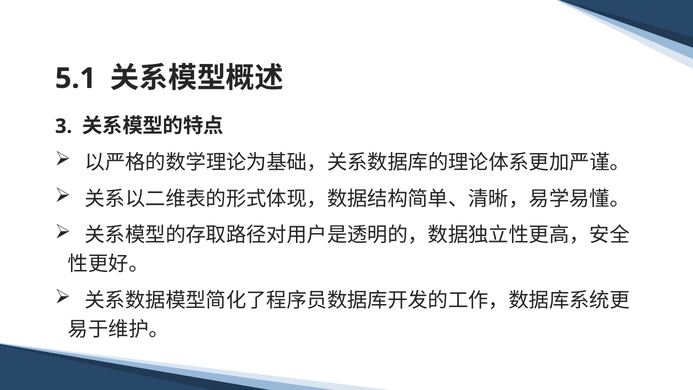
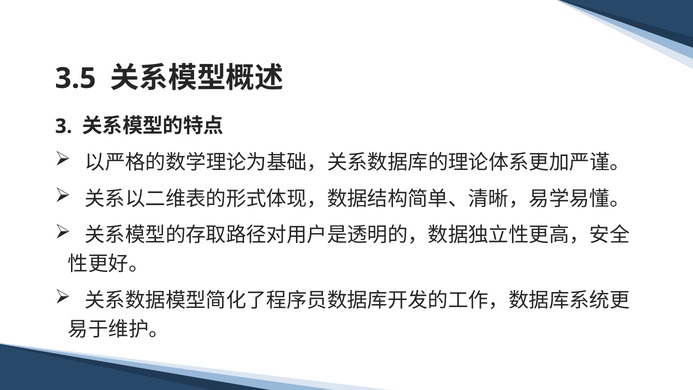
5.1: 5.1 -> 3.5
